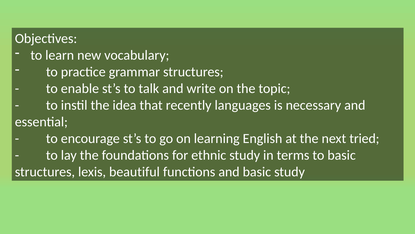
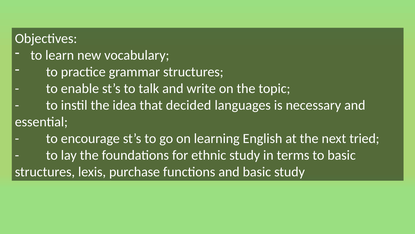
recently: recently -> decided
beautiful: beautiful -> purchase
